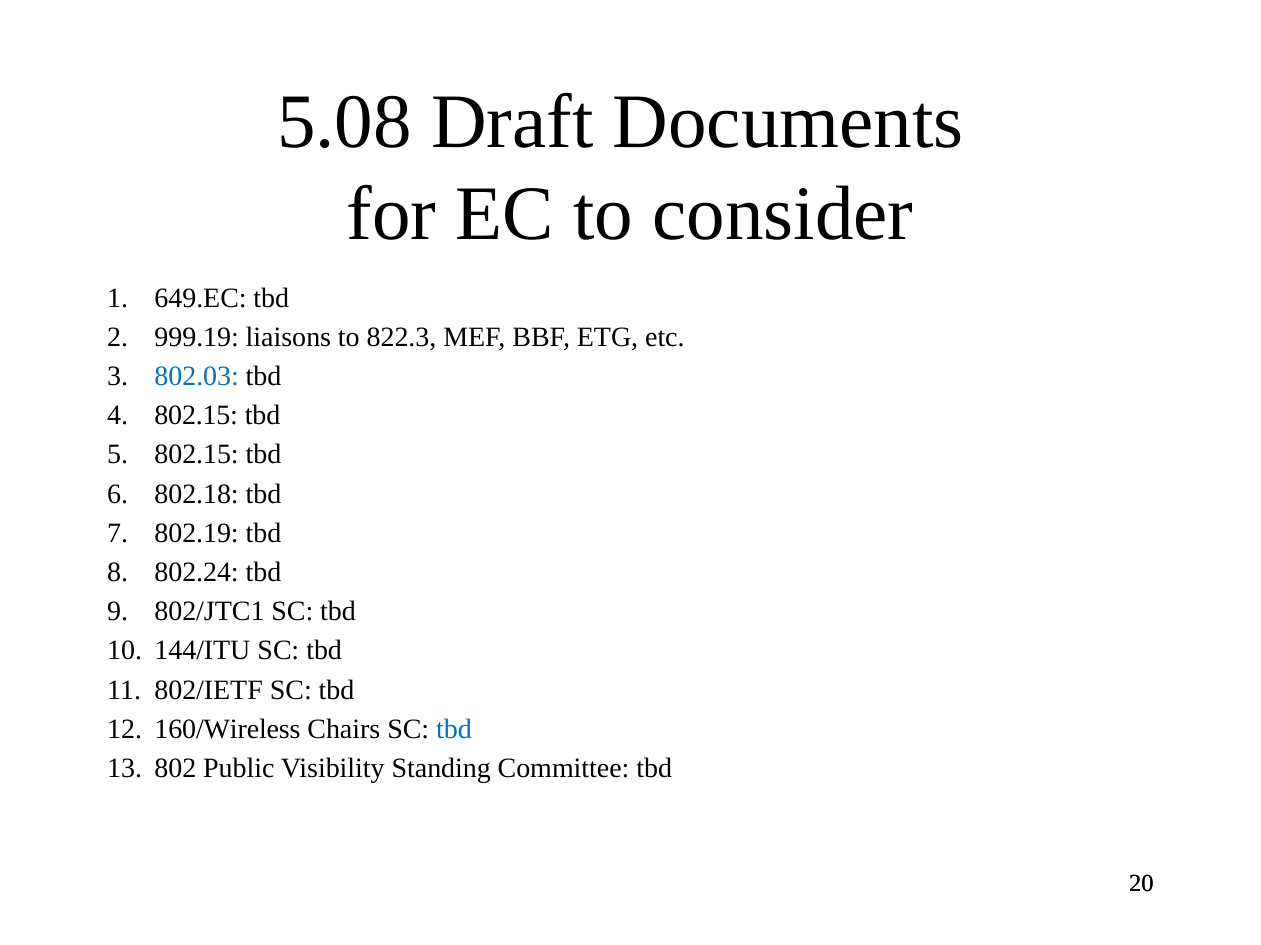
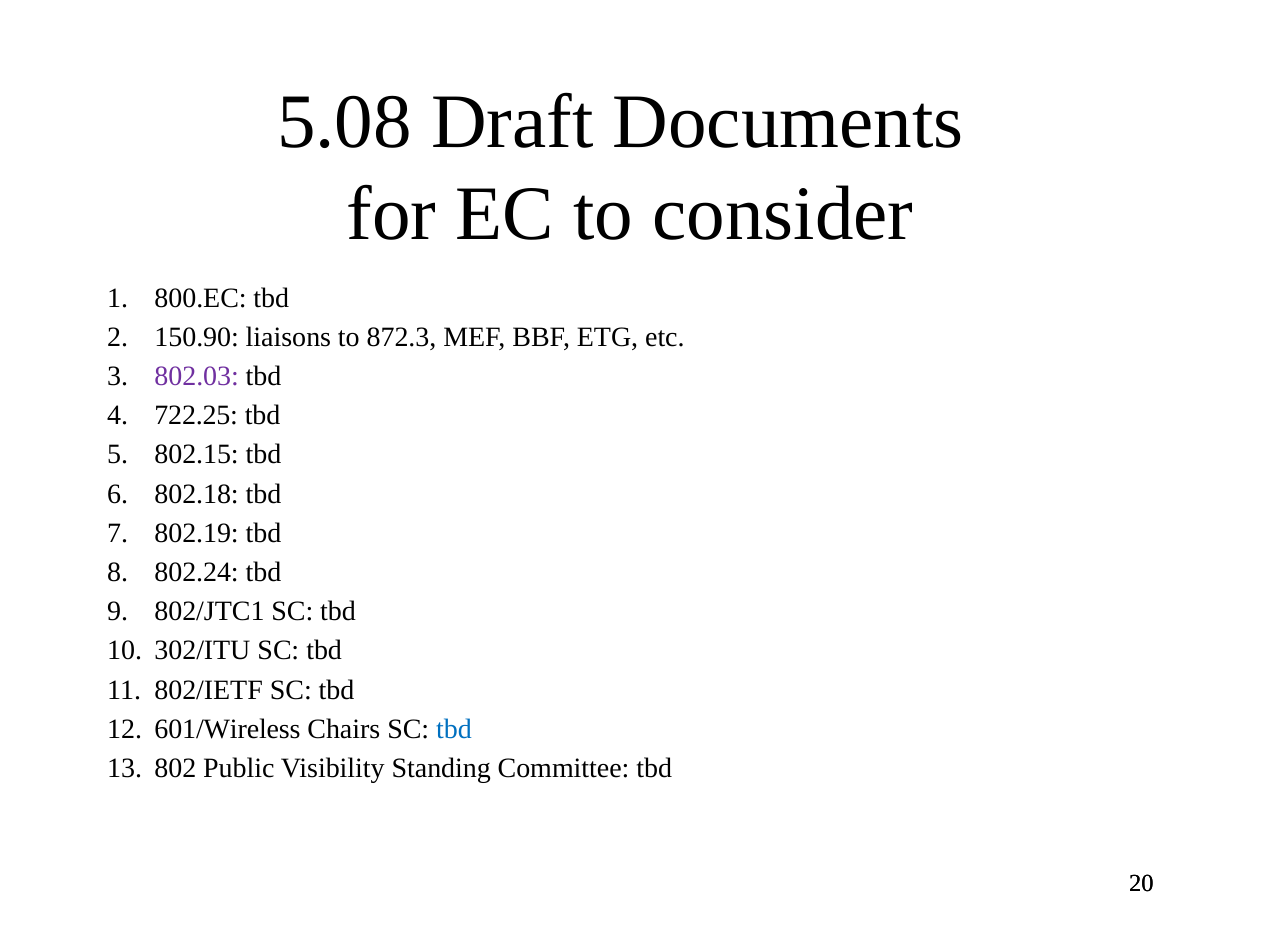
649.EC: 649.EC -> 800.EC
999.19: 999.19 -> 150.90
822.3: 822.3 -> 872.3
802.03 colour: blue -> purple
802.15 at (196, 416): 802.15 -> 722.25
144/ITU: 144/ITU -> 302/ITU
160/Wireless: 160/Wireless -> 601/Wireless
